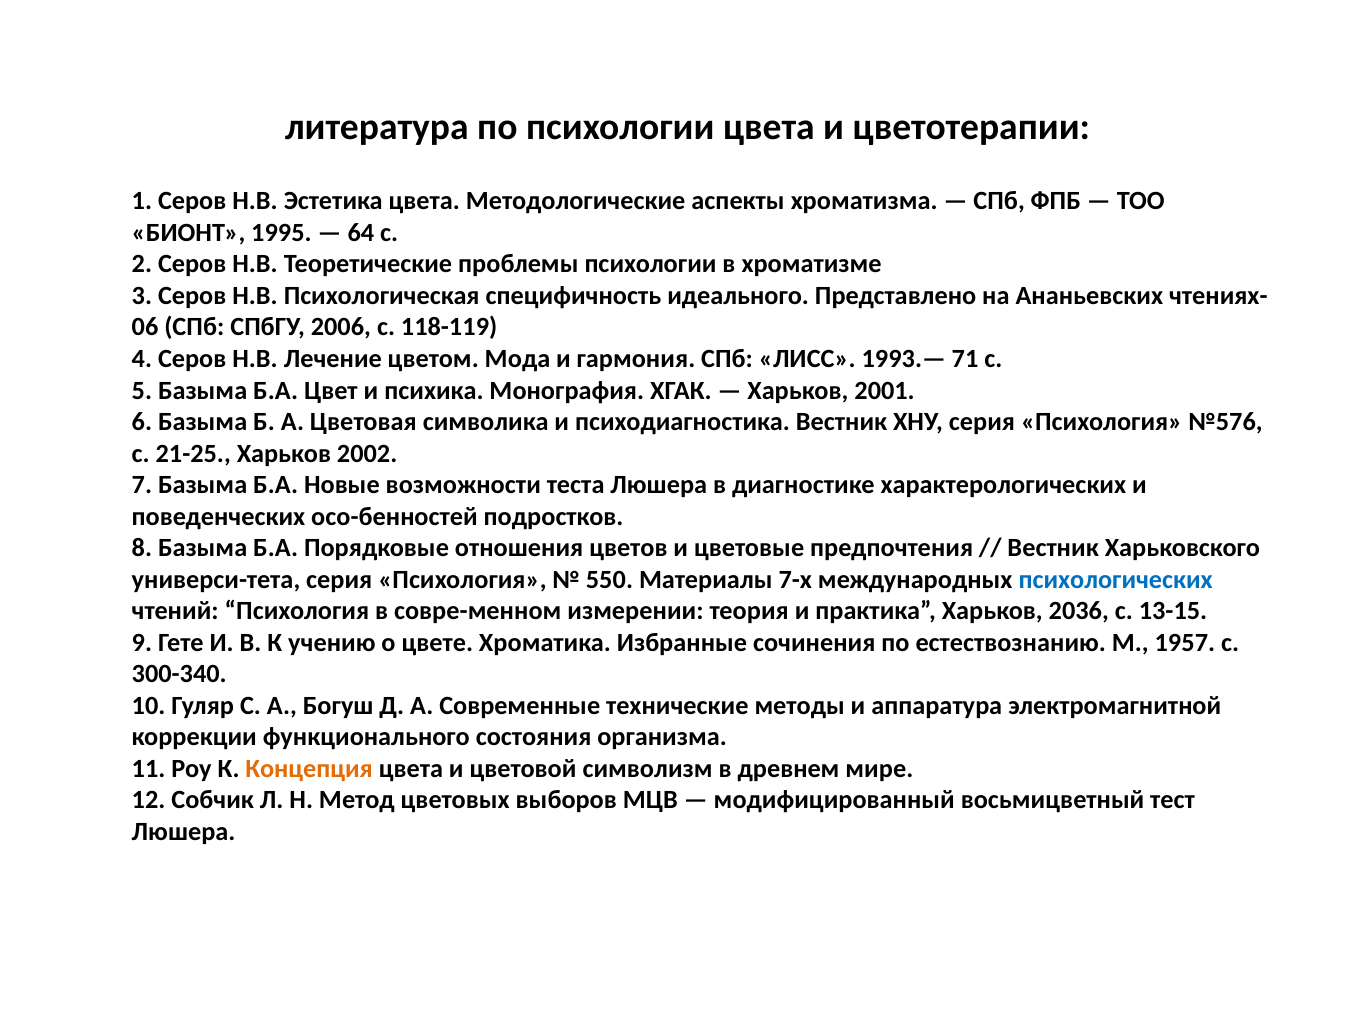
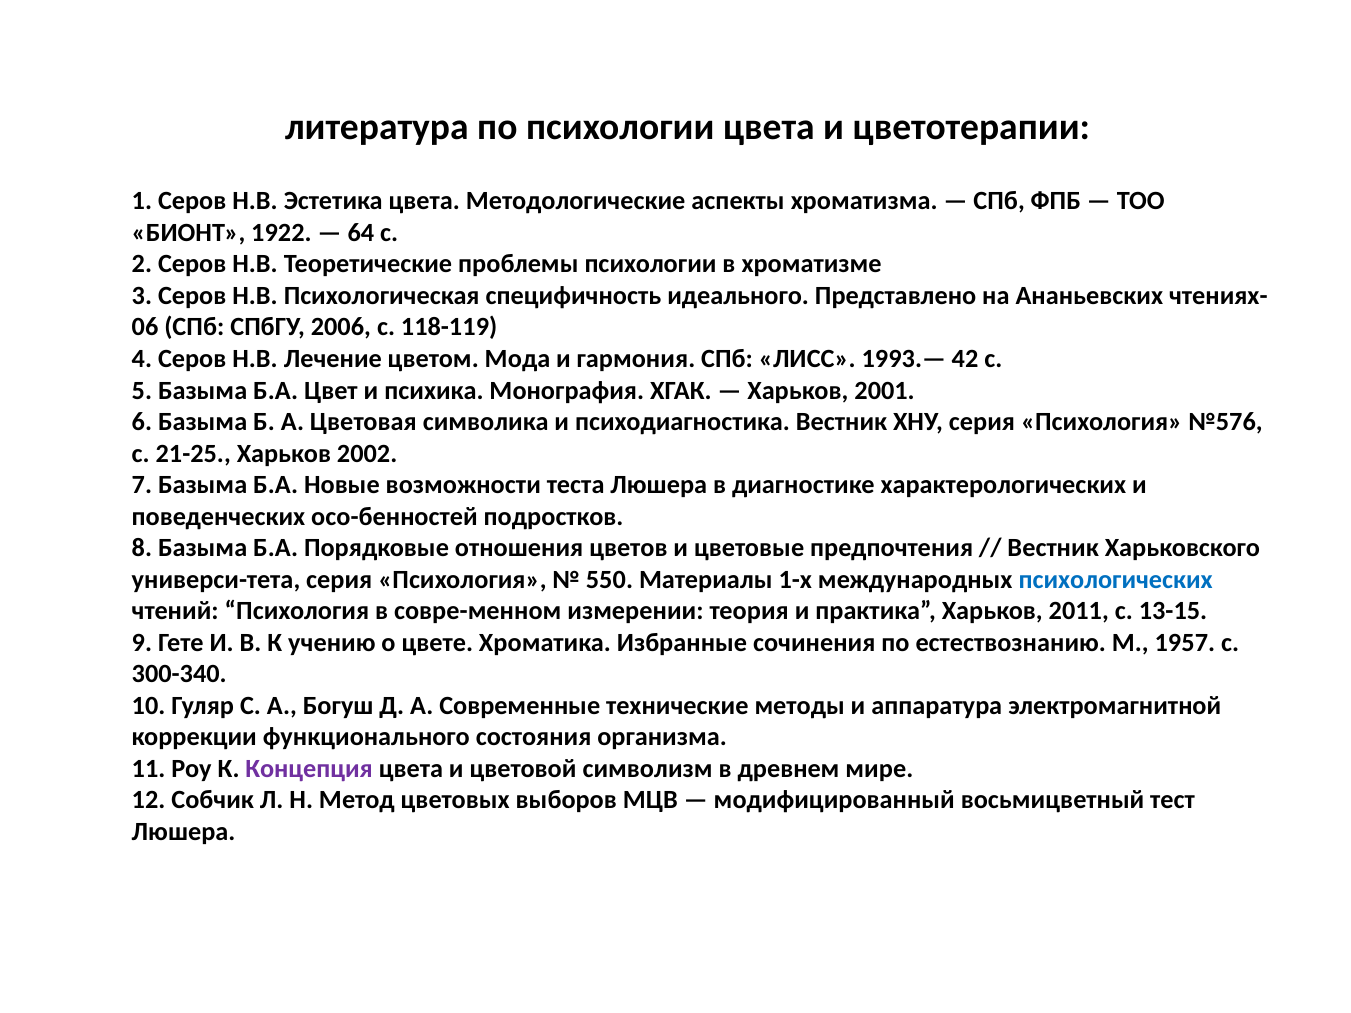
1995: 1995 -> 1922
71: 71 -> 42
7-х: 7-х -> 1-х
2036: 2036 -> 2011
Концепция colour: orange -> purple
